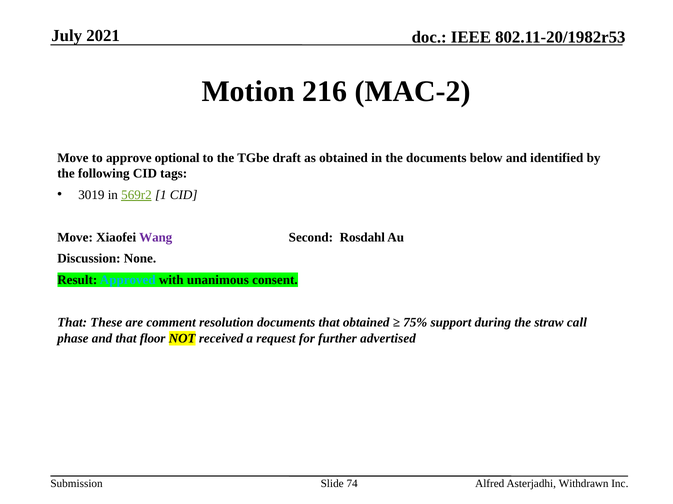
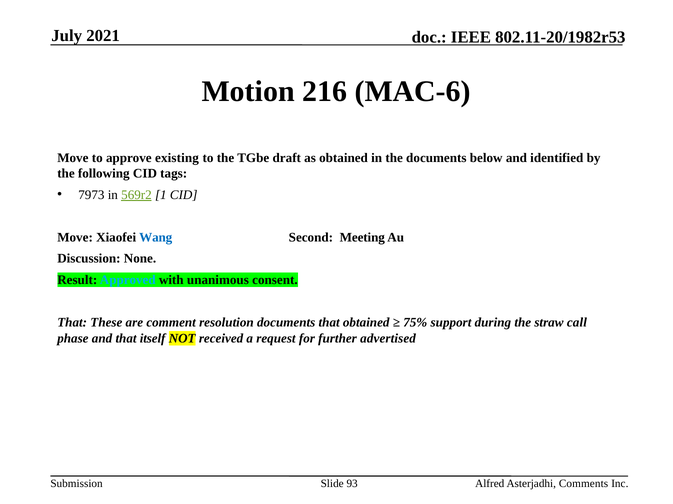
MAC-2: MAC-2 -> MAC-6
optional: optional -> existing
3019: 3019 -> 7973
Wang colour: purple -> blue
Rosdahl: Rosdahl -> Meeting
floor: floor -> itself
74: 74 -> 93
Withdrawn: Withdrawn -> Comments
